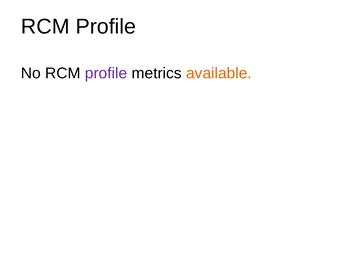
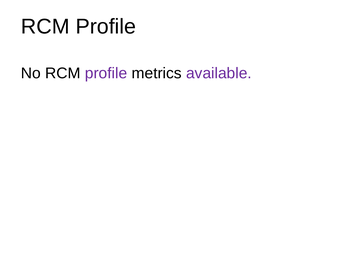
available colour: orange -> purple
